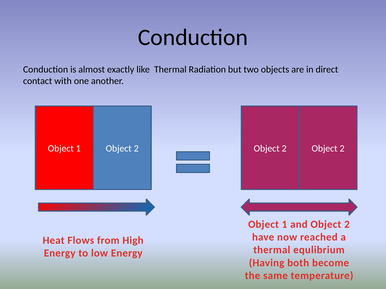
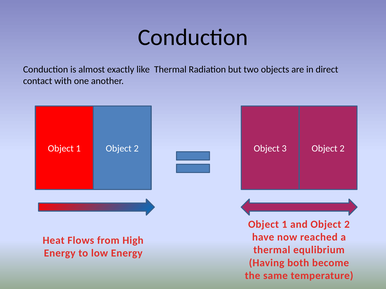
2 at (284, 149): 2 -> 3
